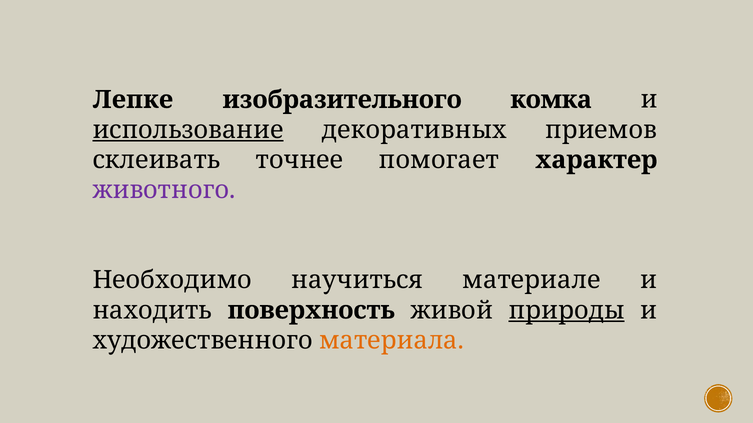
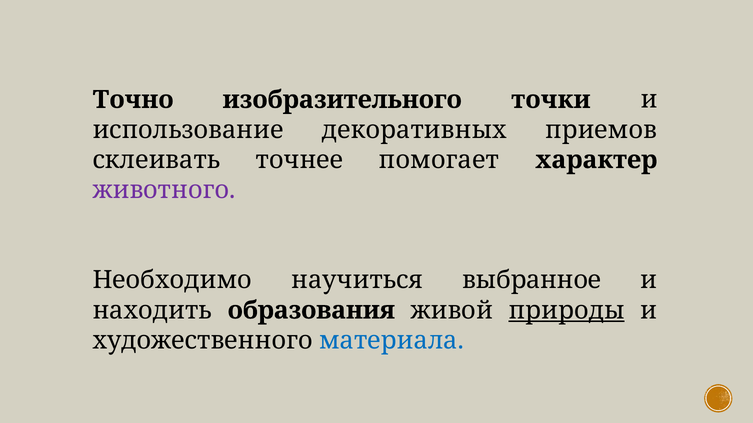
Лепке: Лепке -> Точно
комка: комка -> точки
использование underline: present -> none
материале: материале -> выбранное
поверхность: поверхность -> образования
материала colour: orange -> blue
